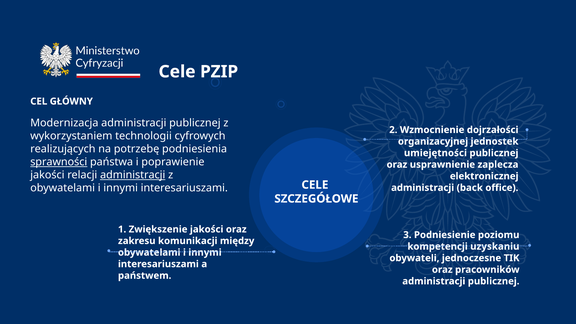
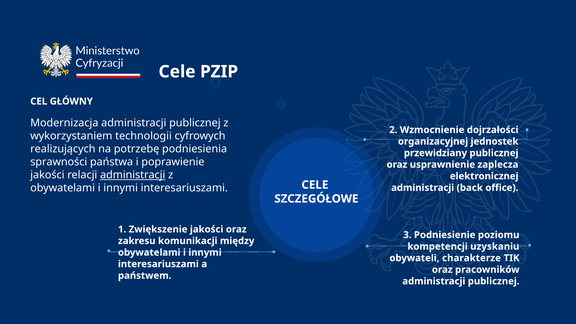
umiejętności: umiejętności -> przewidziany
sprawności underline: present -> none
jednoczesne: jednoczesne -> charakterze
